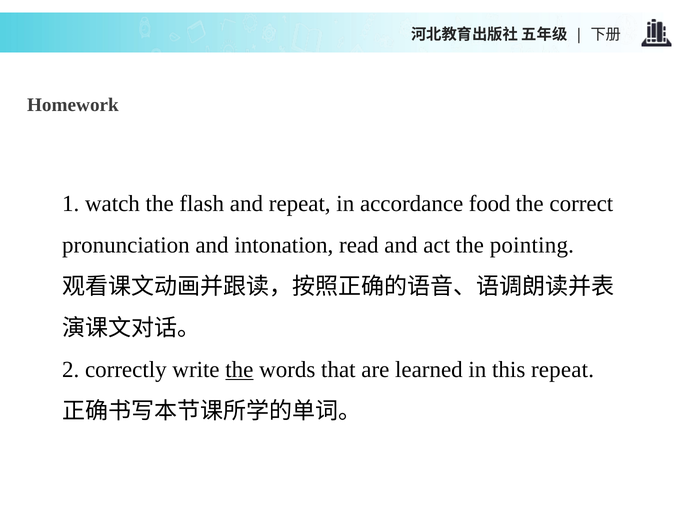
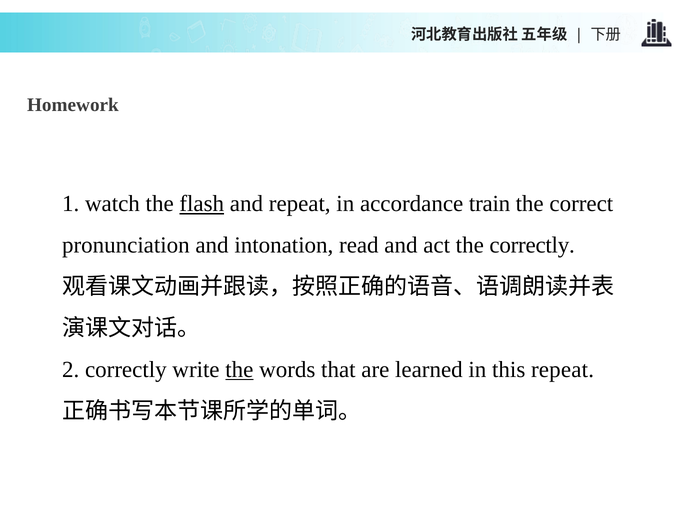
flash underline: none -> present
food: food -> train
the pointing: pointing -> correctly
